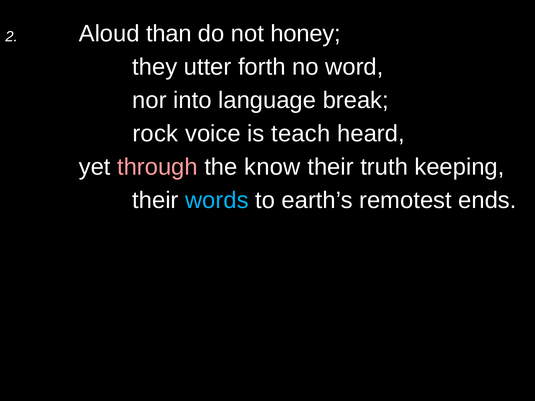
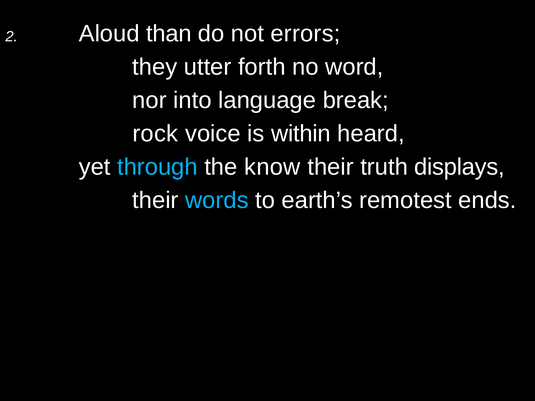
honey: honey -> errors
teach: teach -> within
through colour: pink -> light blue
keeping: keeping -> displays
